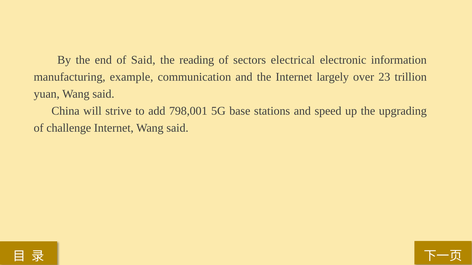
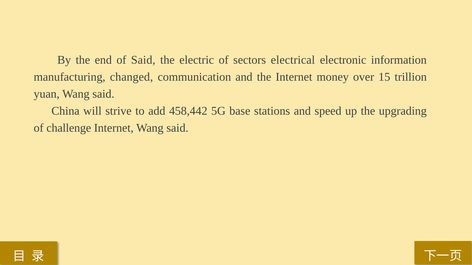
reading: reading -> electric
example: example -> changed
largely: largely -> money
23: 23 -> 15
798,001: 798,001 -> 458,442
